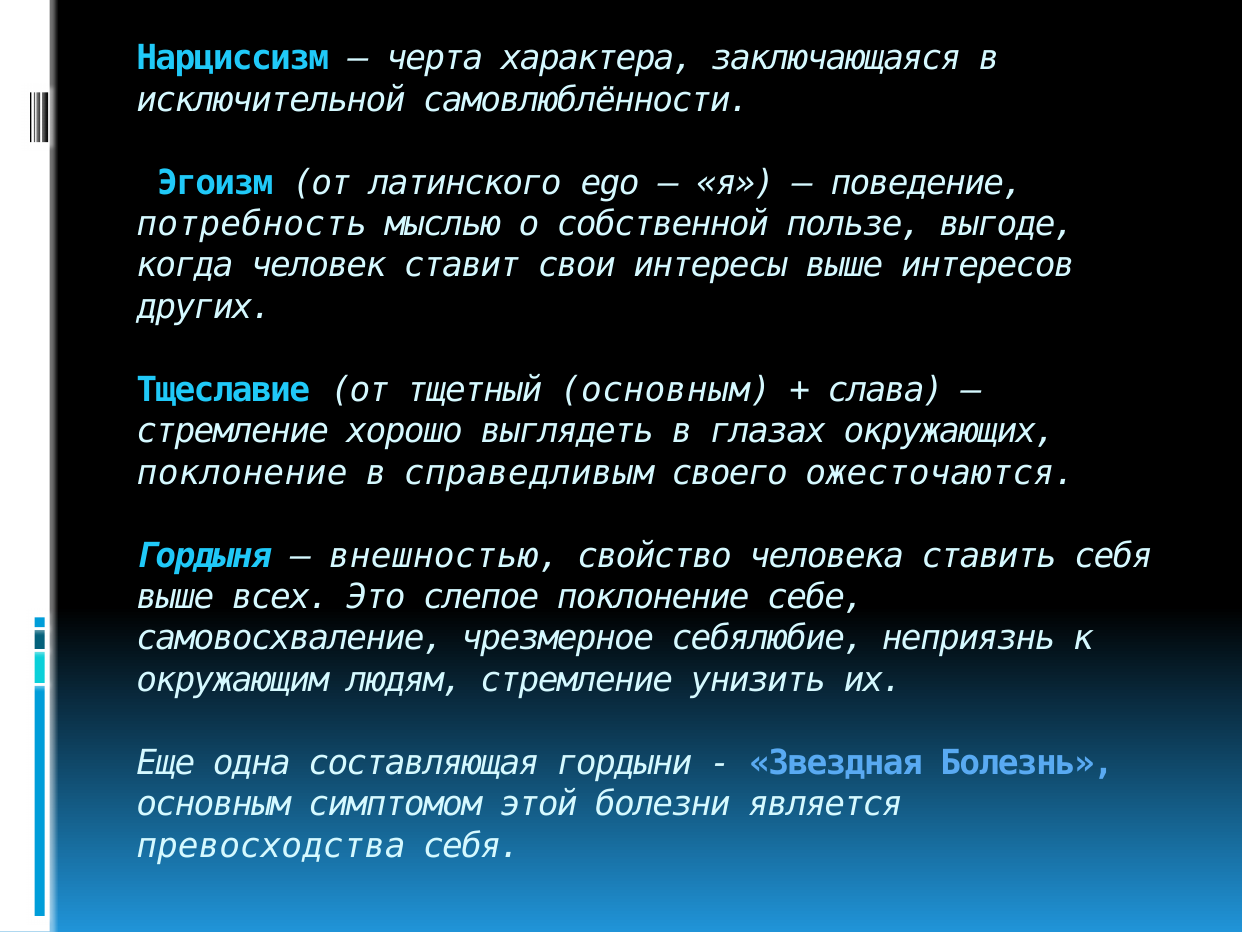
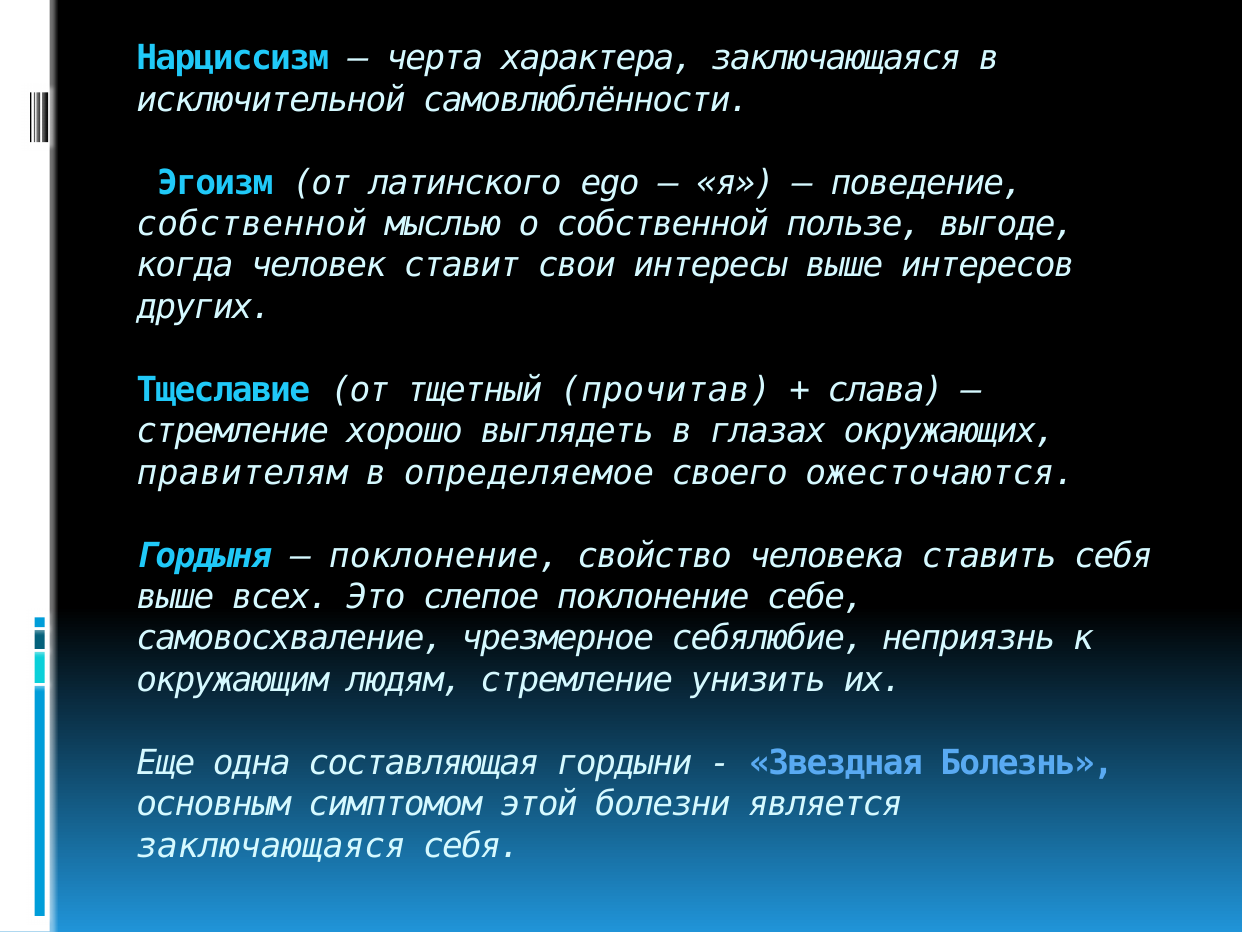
потребность at (252, 224): потребность -> собственной
тщетный основным: основным -> прочитав
поклонение at (242, 472): поклонение -> правителям
справедливым: справедливым -> определяемое
внешностью at (444, 555): внешностью -> поклонение
превосходства at (271, 845): превосходства -> заключающаяся
